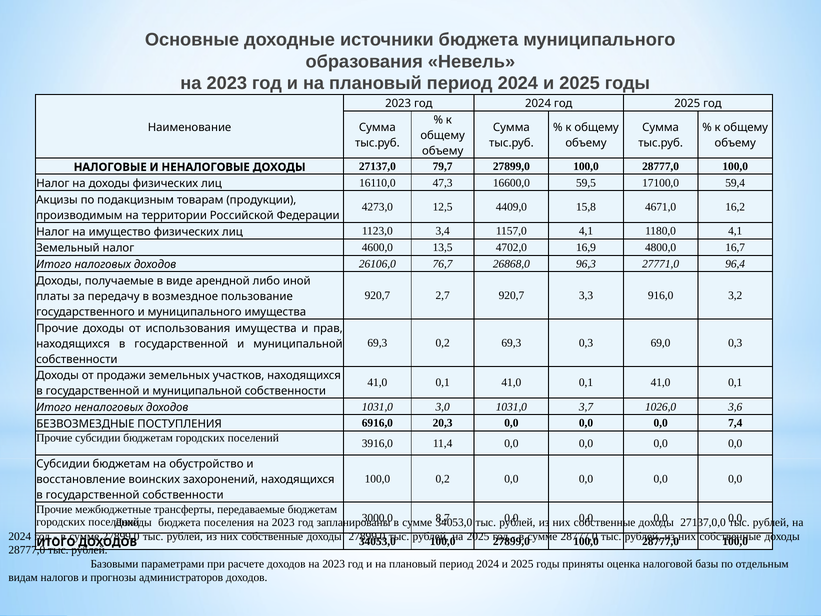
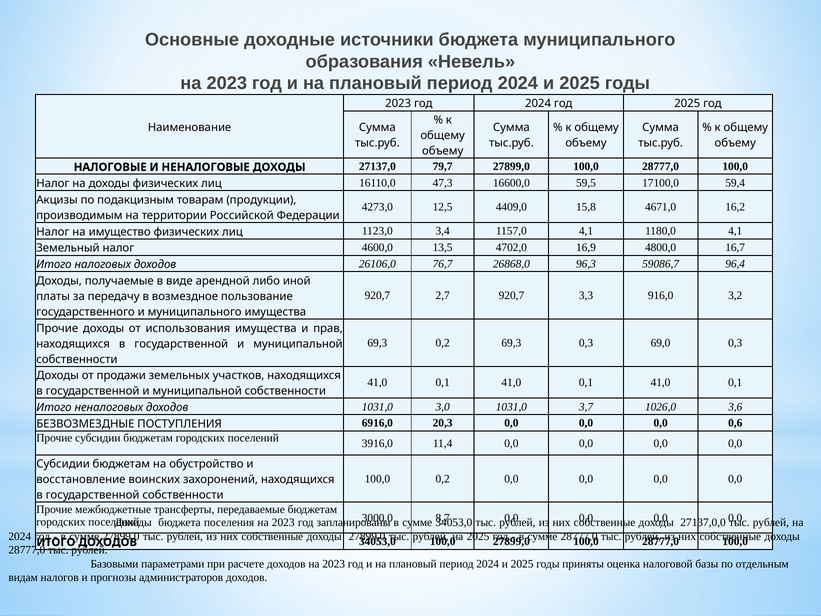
27771,0: 27771,0 -> 59086,7
7,4: 7,4 -> 0,6
